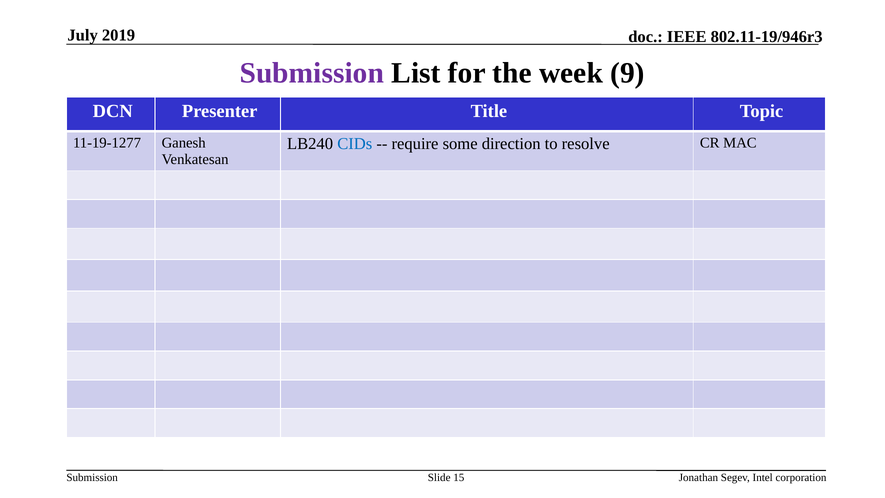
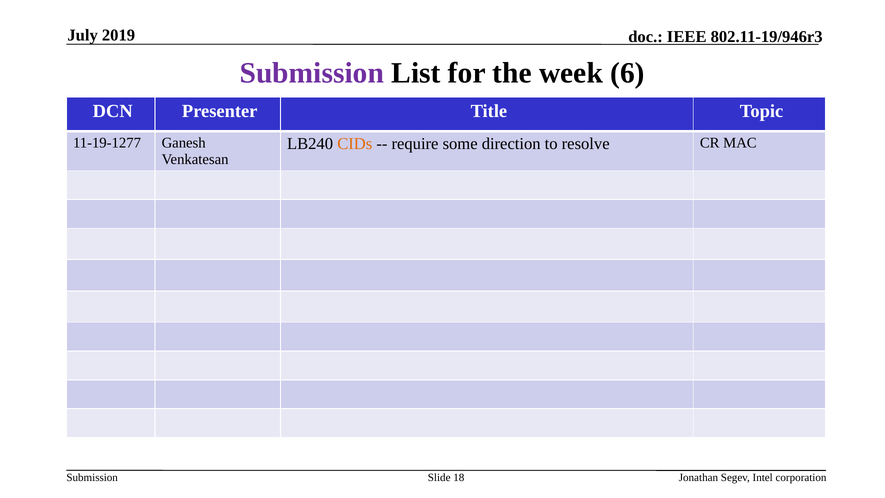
9: 9 -> 6
CIDs colour: blue -> orange
15: 15 -> 18
